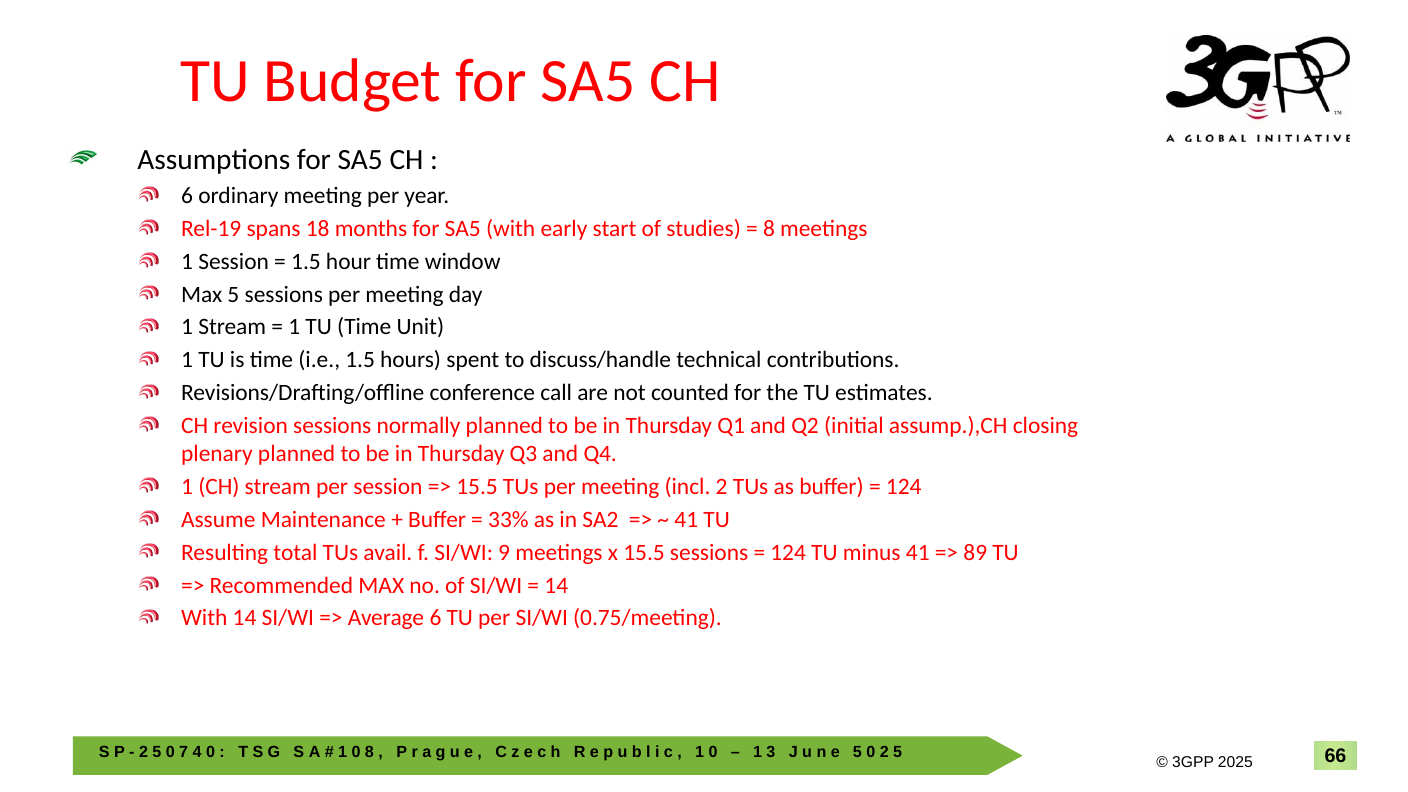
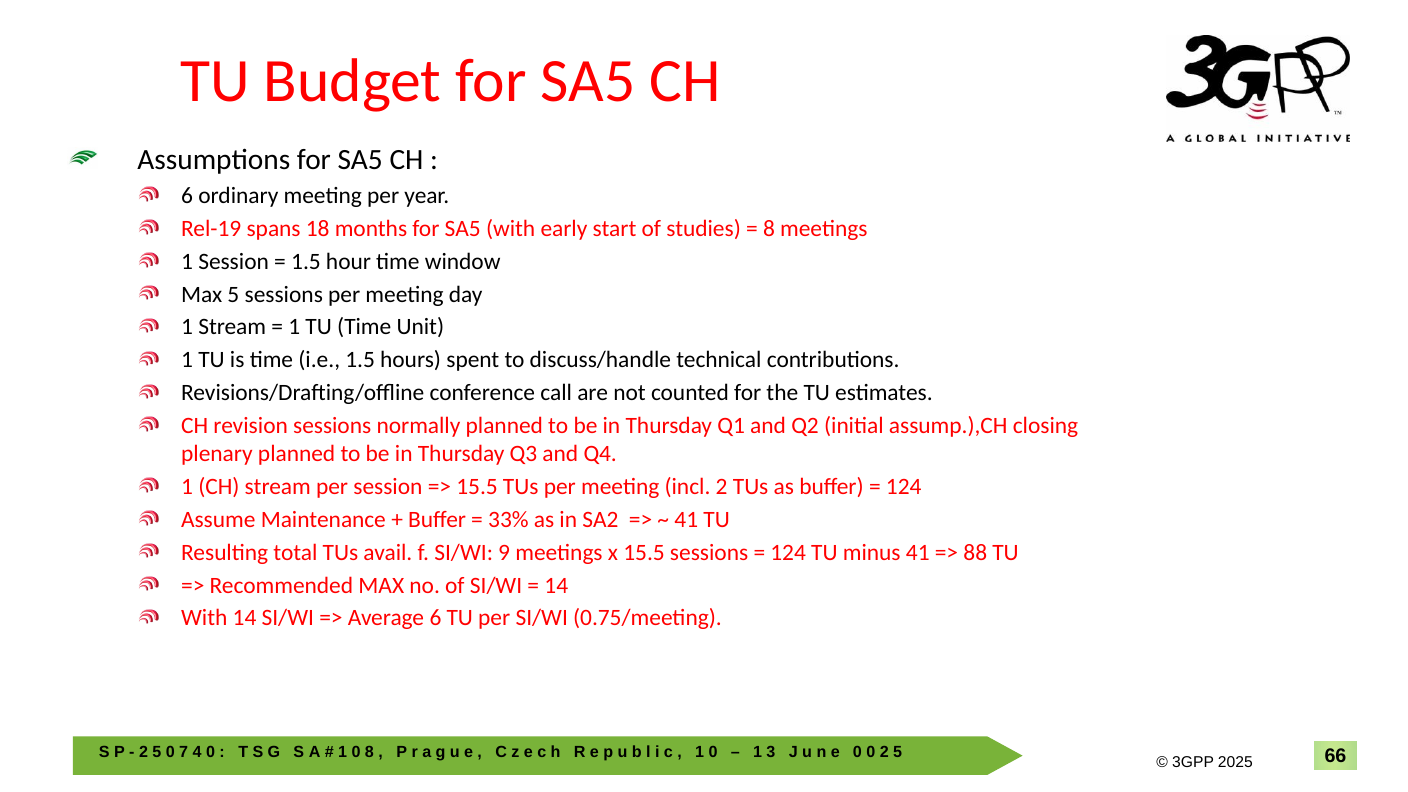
89: 89 -> 88
5 at (857, 752): 5 -> 0
